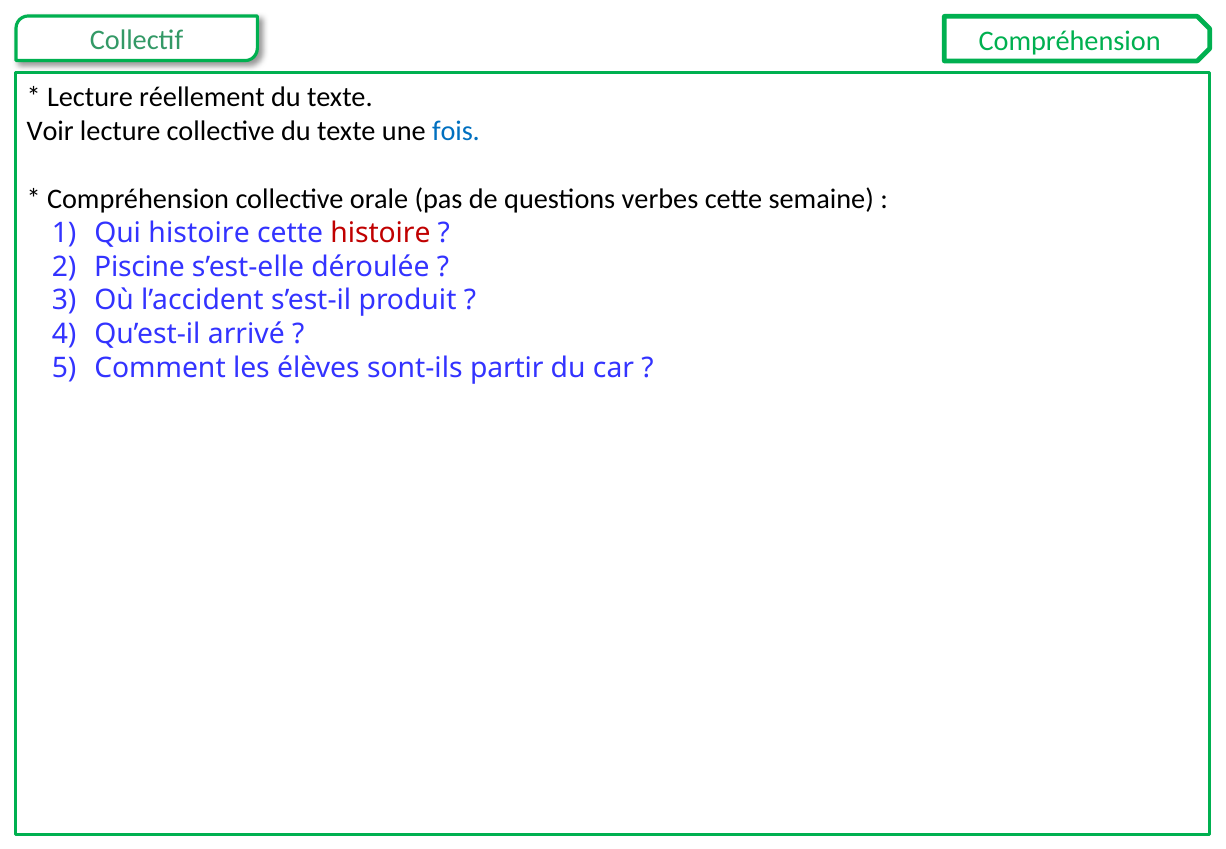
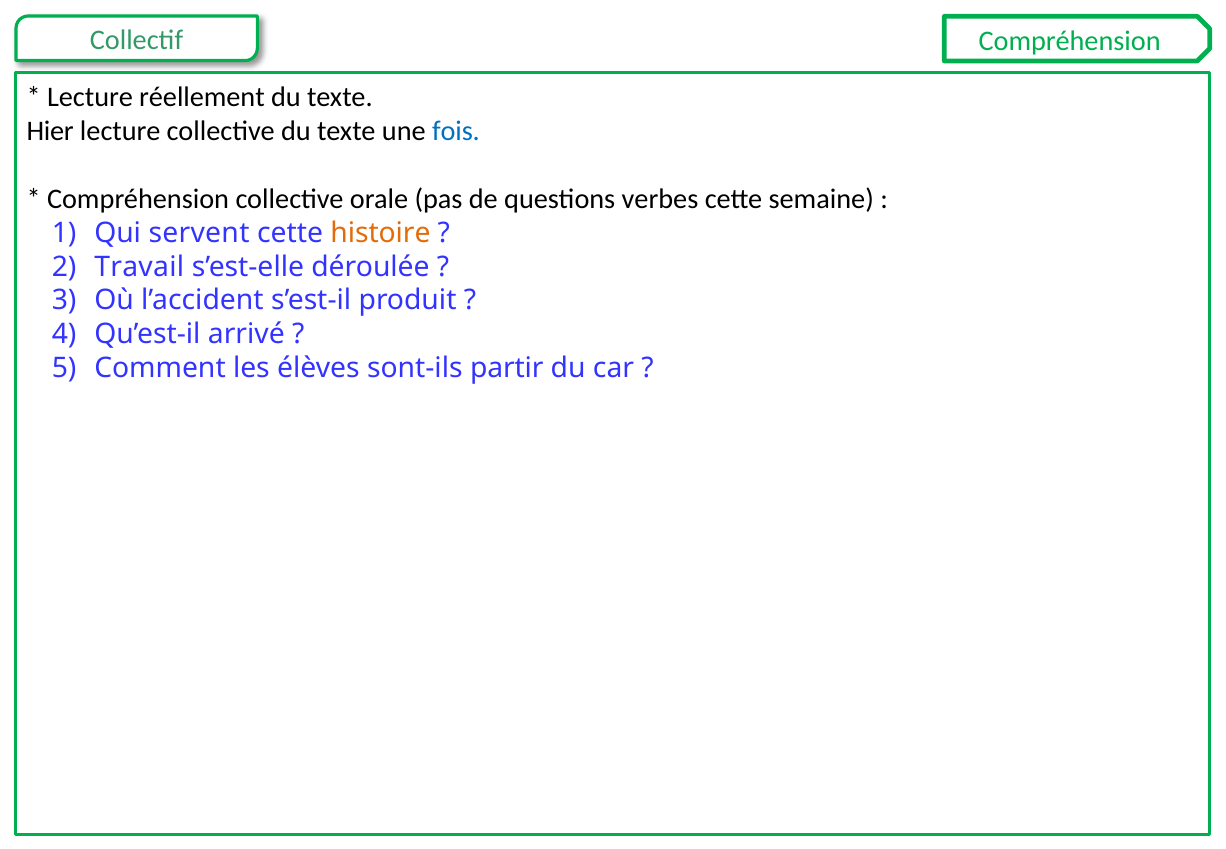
Voir: Voir -> Hier
Qui histoire: histoire -> servent
histoire at (380, 233) colour: red -> orange
Piscine: Piscine -> Travail
